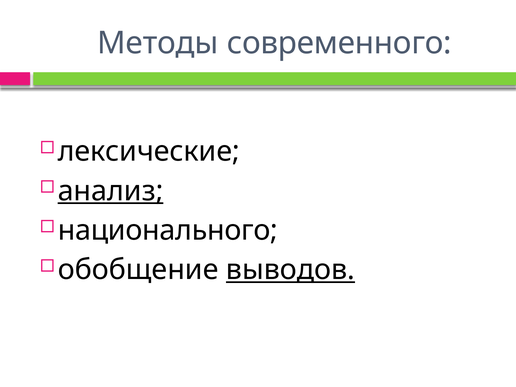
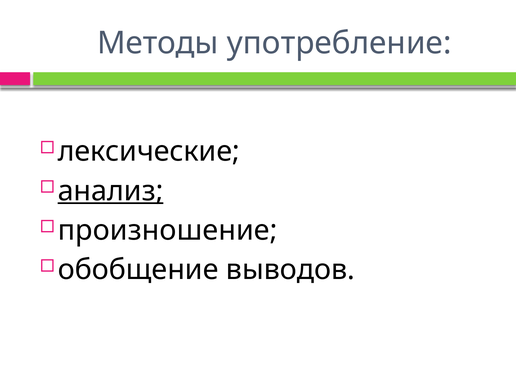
современного: современного -> употребление
национального: национального -> произношение
выводов underline: present -> none
